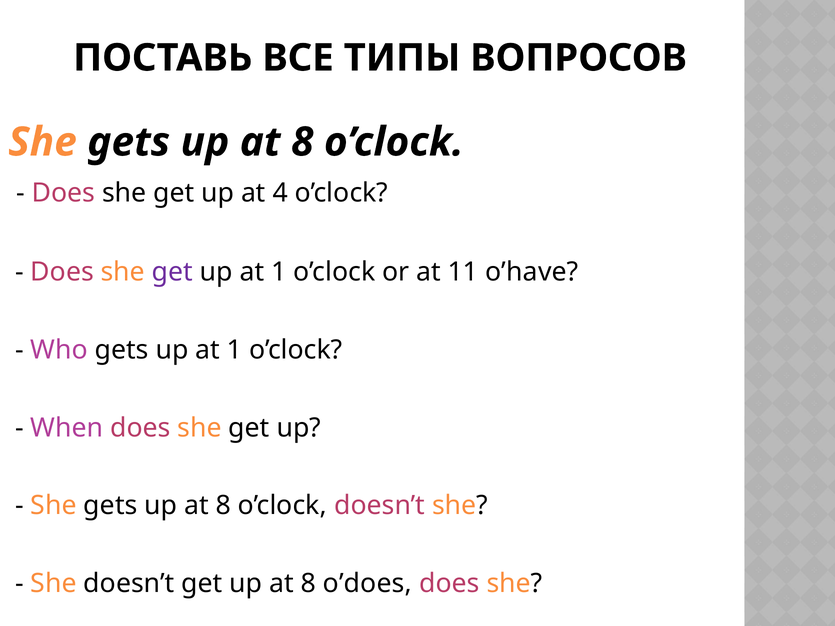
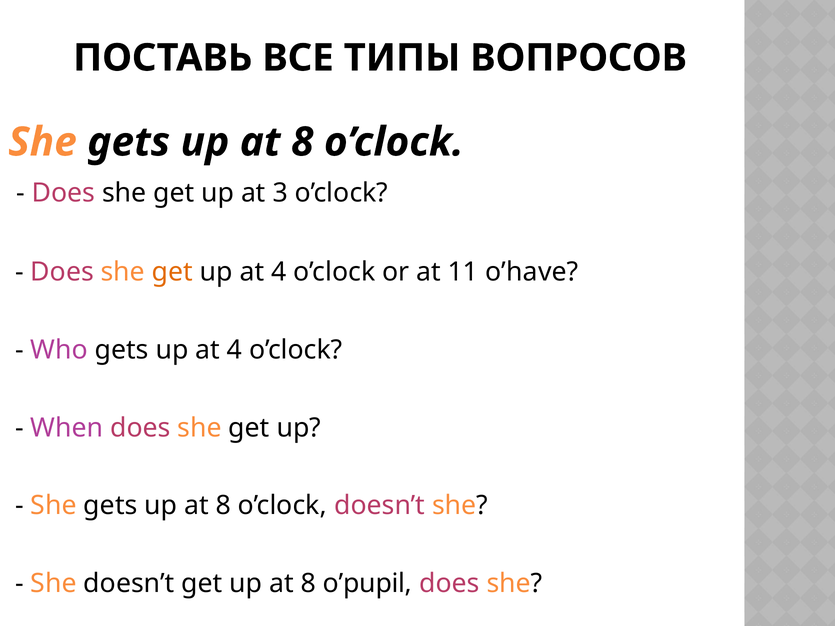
4: 4 -> 3
get at (172, 272) colour: purple -> orange
1 at (279, 272): 1 -> 4
gets up at 1: 1 -> 4
o’does: o’does -> o’pupil
